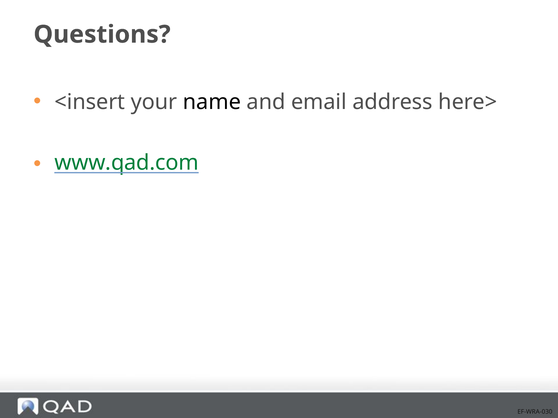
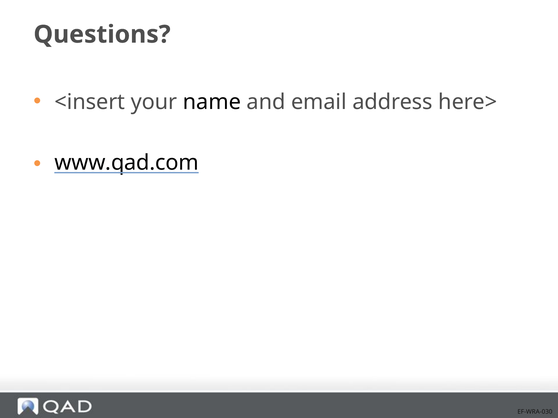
www.qad.com colour: green -> black
